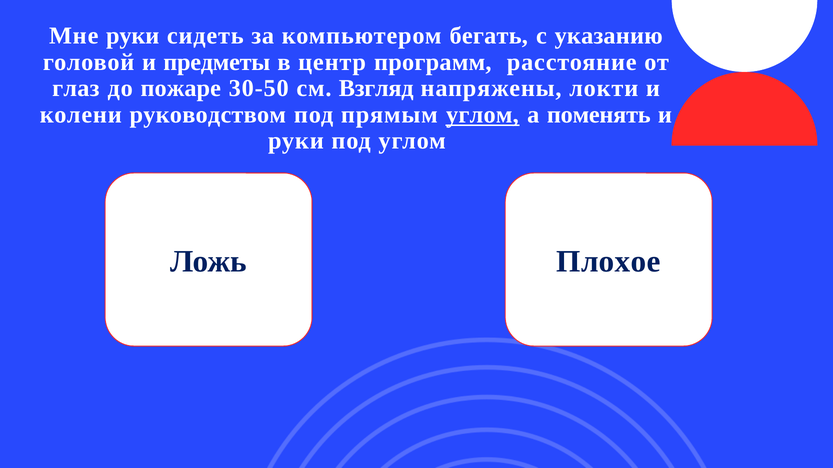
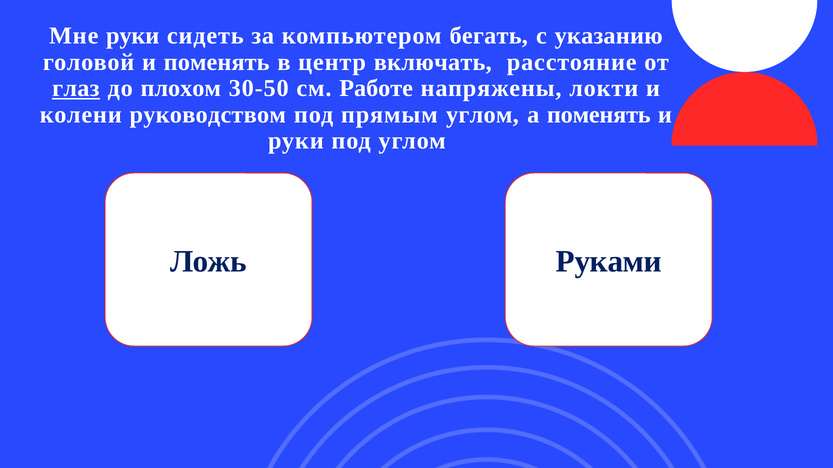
и предметы: предметы -> поменять
программ: программ -> включать
глаз underline: none -> present
пожаре: пожаре -> плохом
Взгляд: Взгляд -> Работе
углом at (482, 115) underline: present -> none
Плохое: Плохое -> Руками
